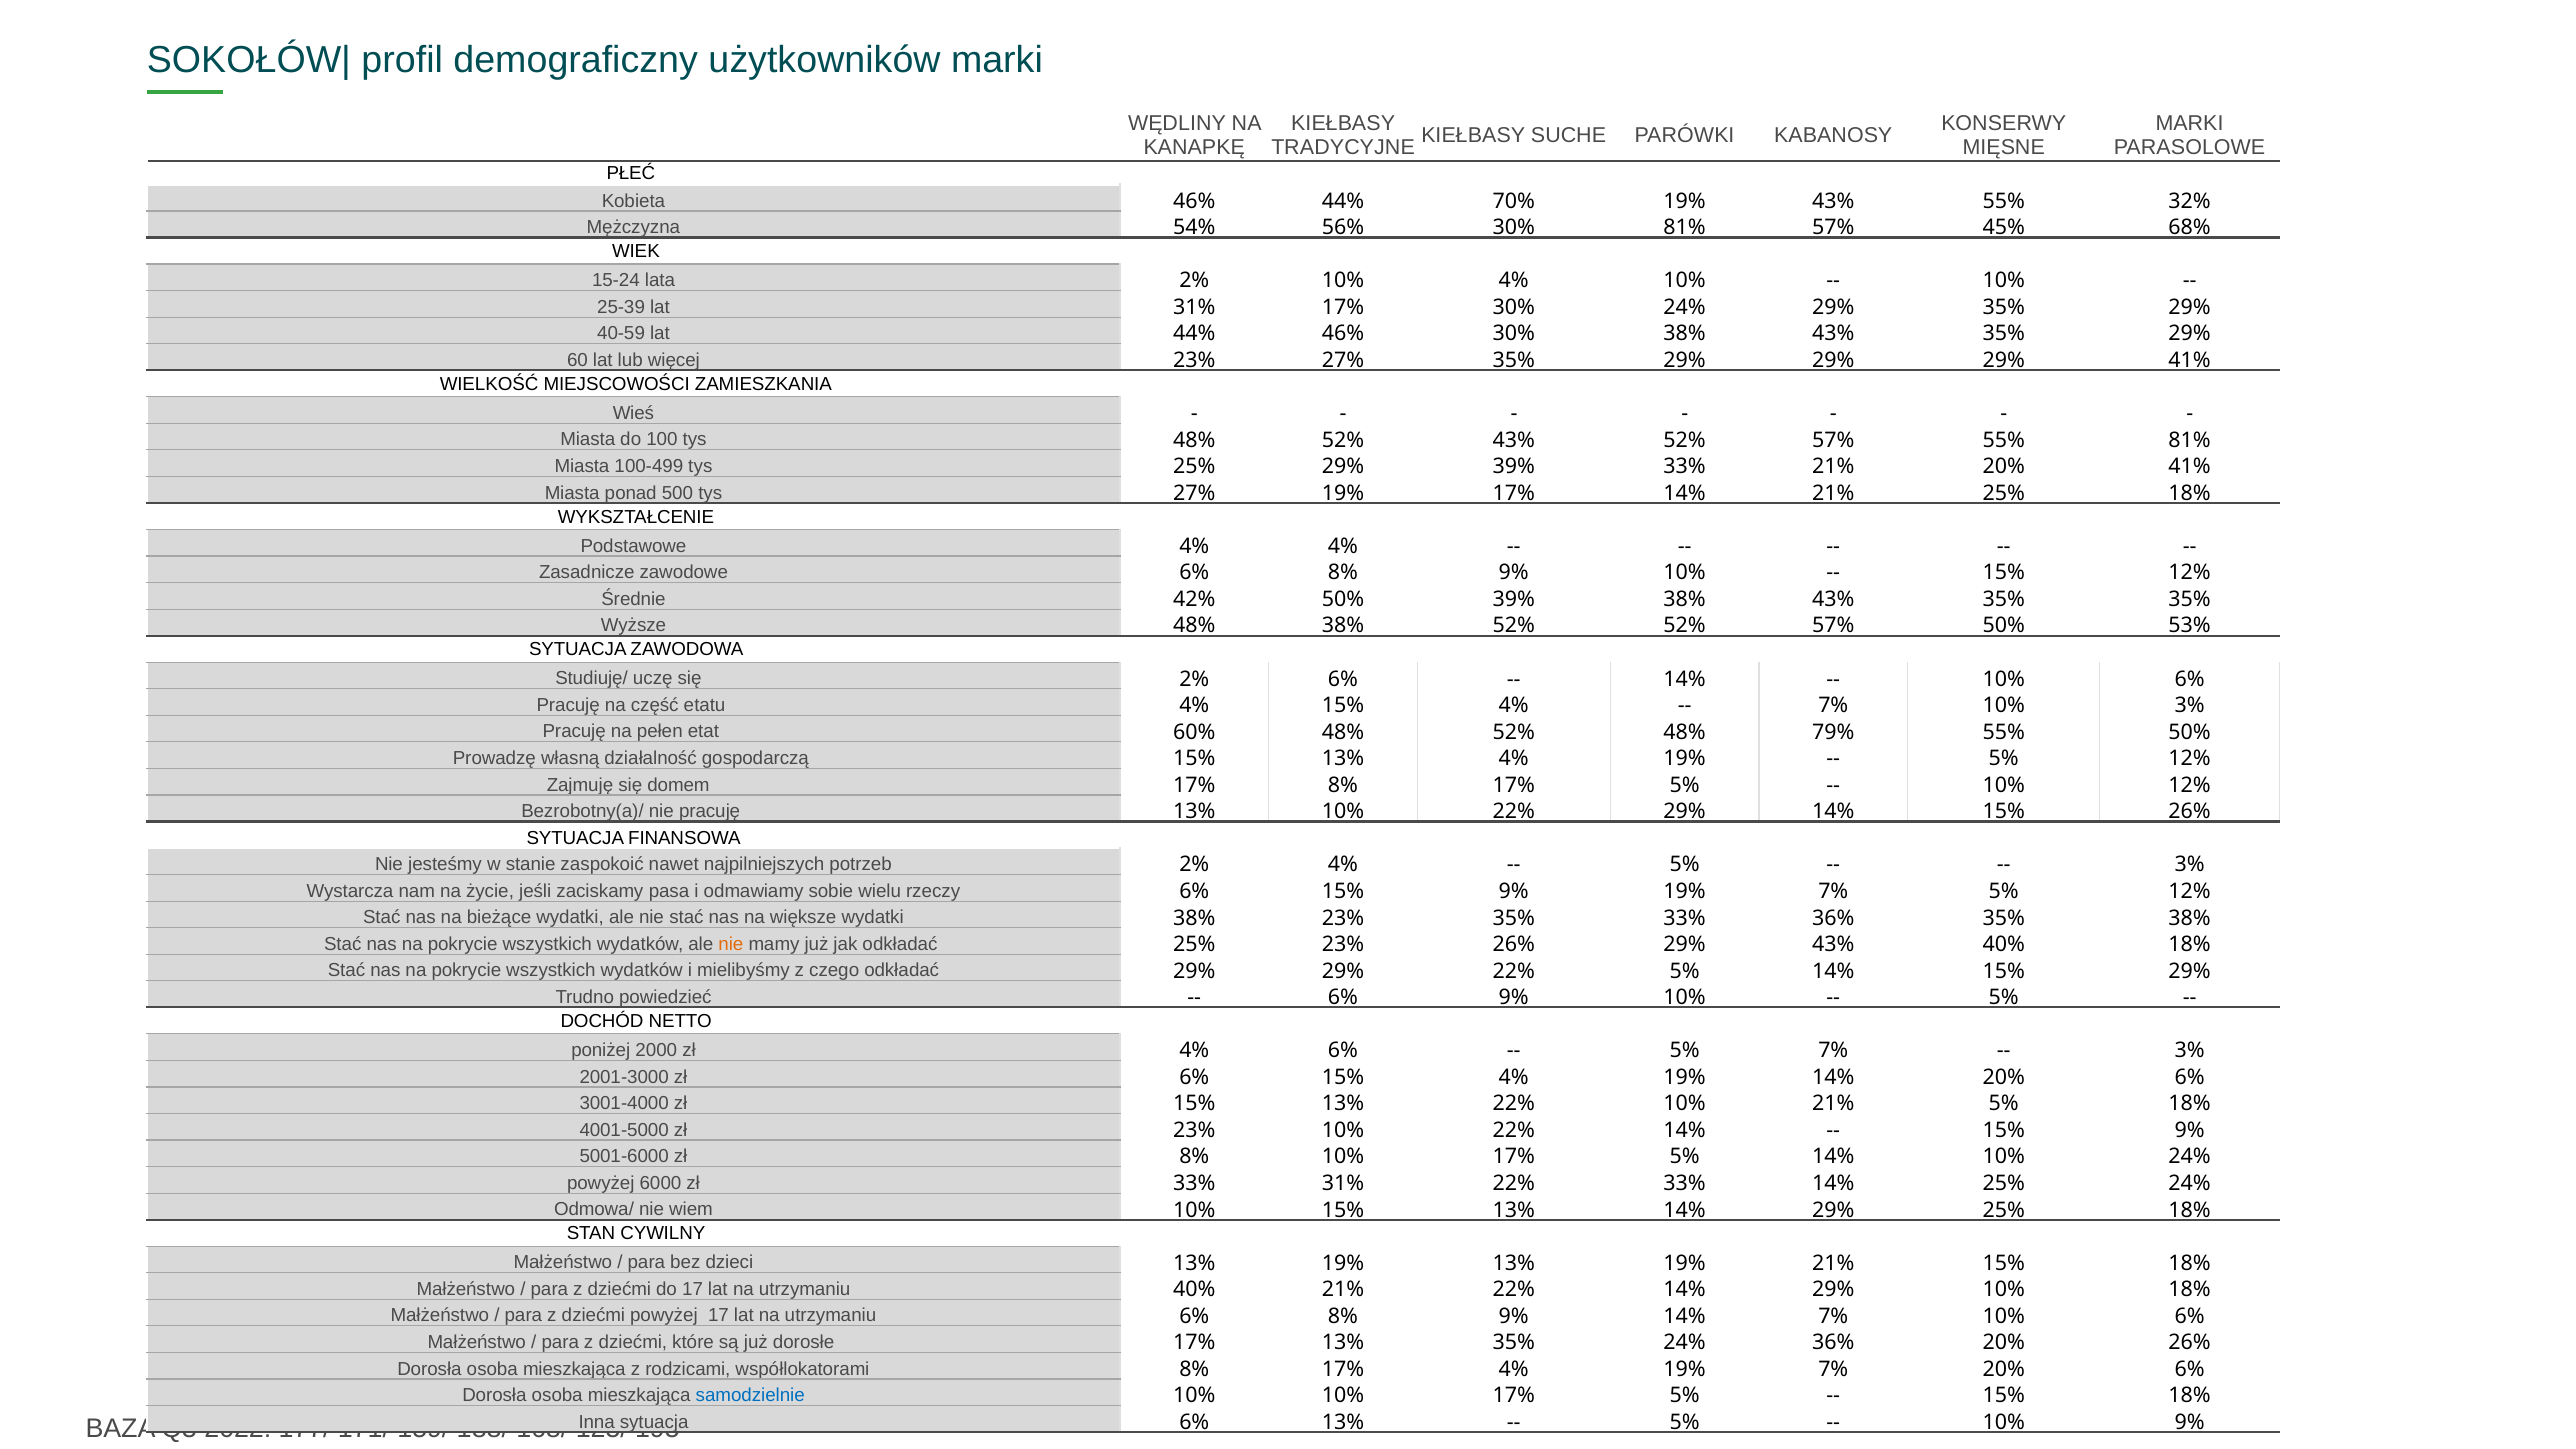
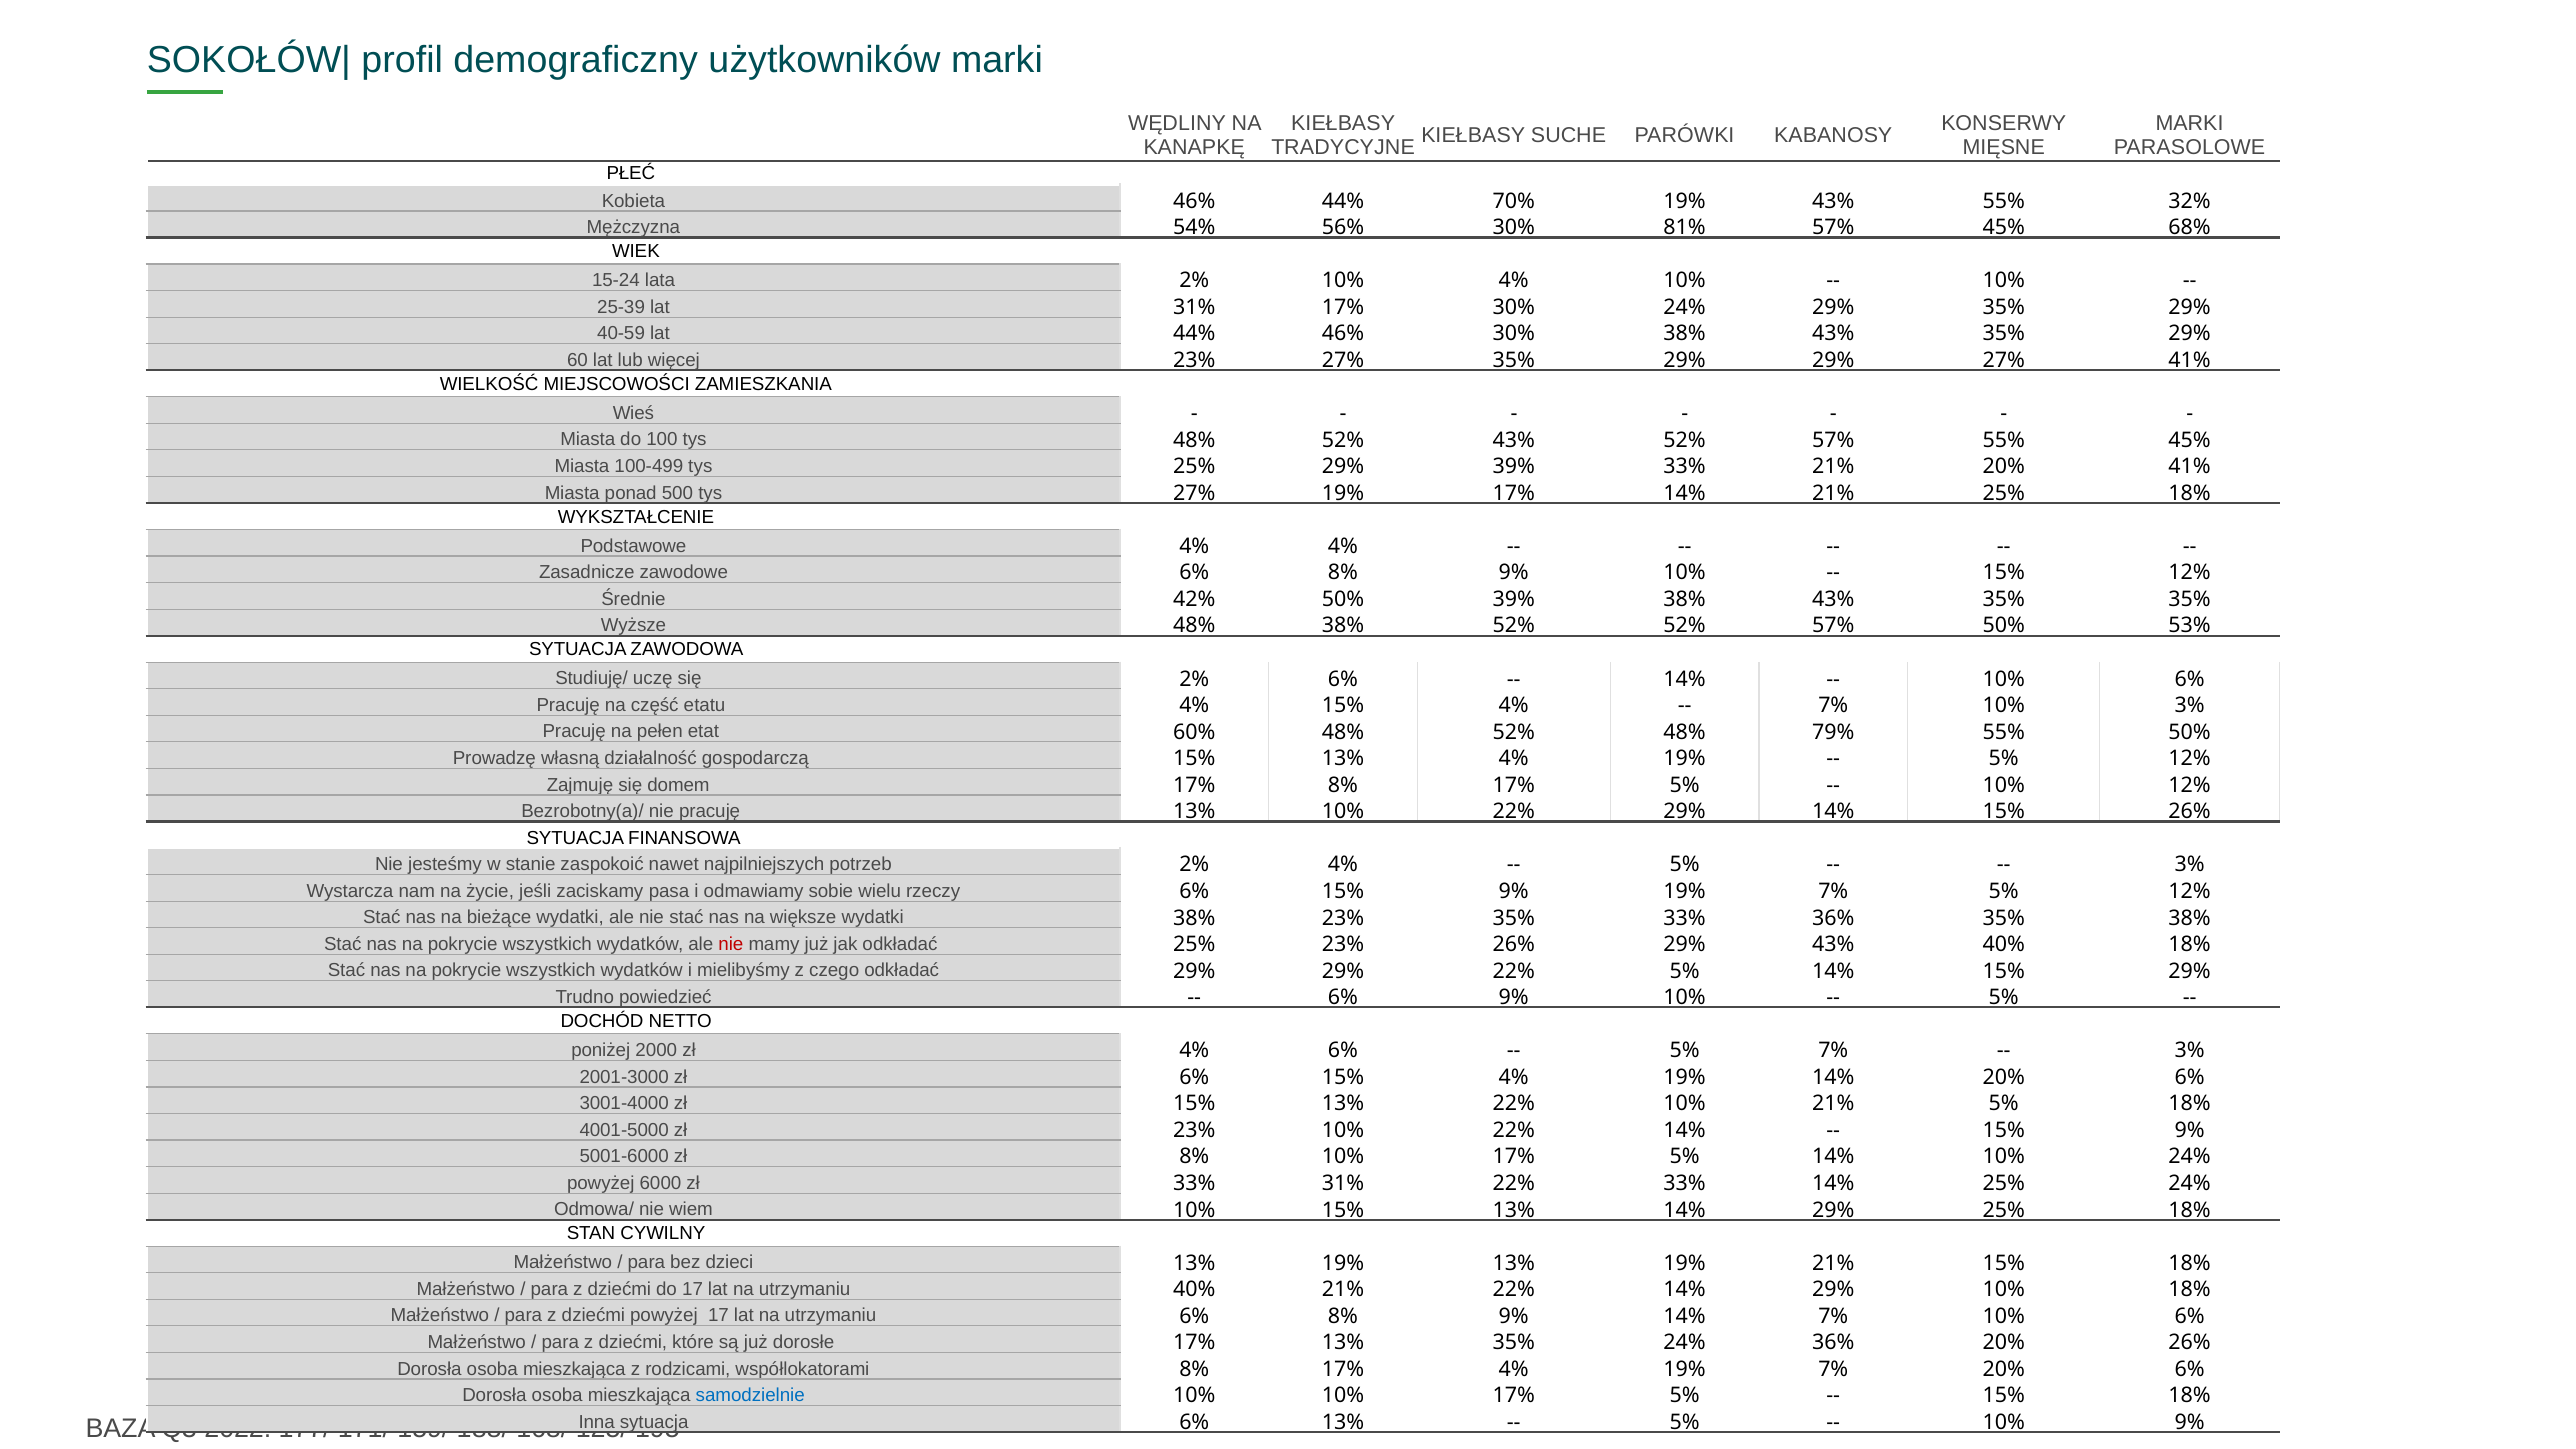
29% 29% 29%: 29% -> 27%
55% 81%: 81% -> 45%
nie at (731, 944) colour: orange -> red
